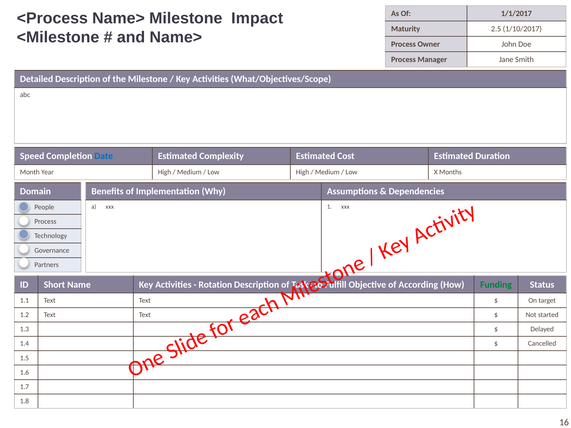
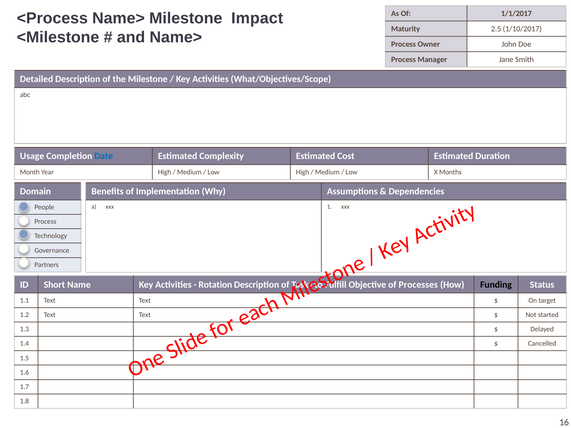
Speed: Speed -> Usage
According: According -> Processes
Funding colour: green -> black
